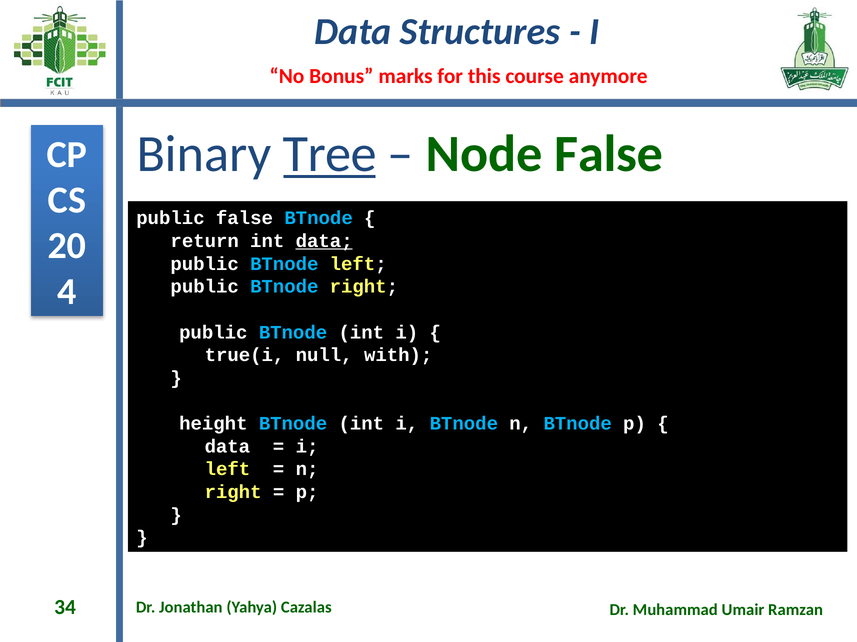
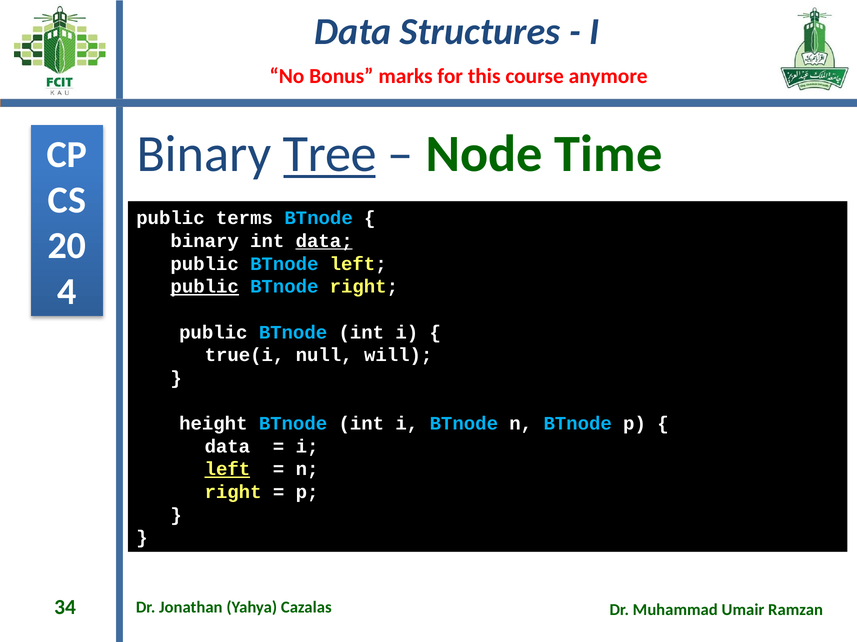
Node False: False -> Time
public false: false -> terms
return at (205, 241): return -> binary
public at (205, 287) underline: none -> present
with: with -> will
left at (227, 470) underline: none -> present
